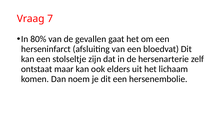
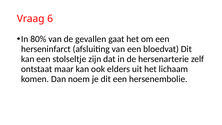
7: 7 -> 6
